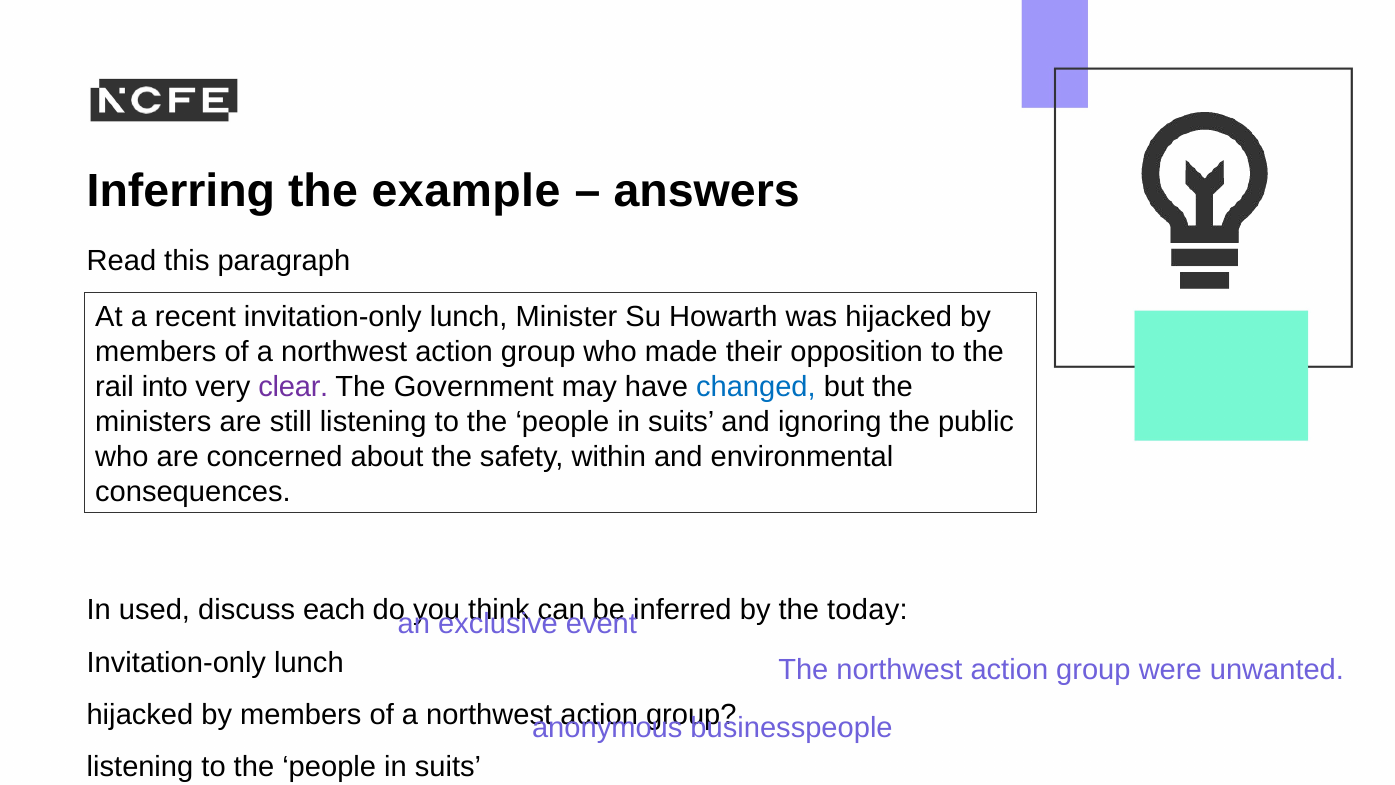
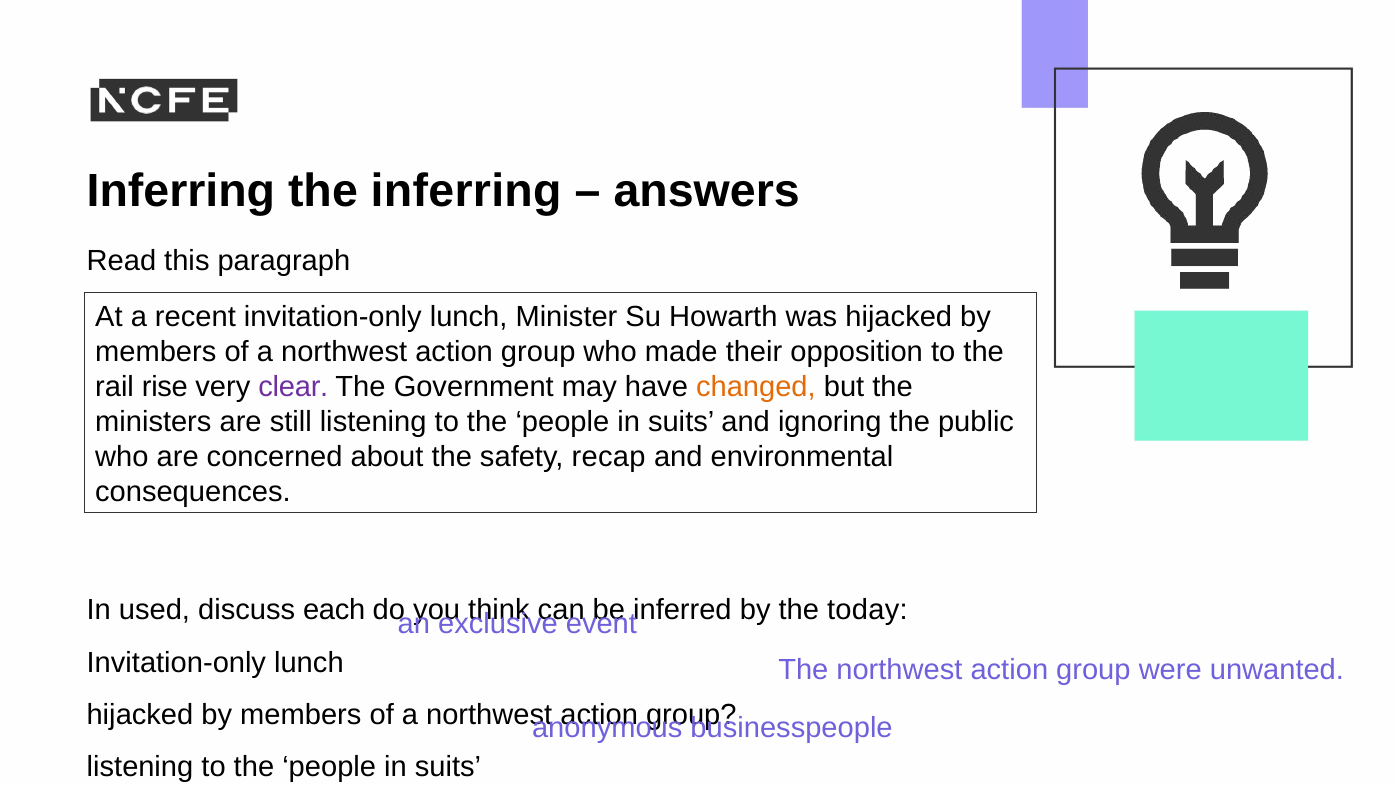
the example: example -> inferring
into: into -> rise
changed colour: blue -> orange
within: within -> recap
